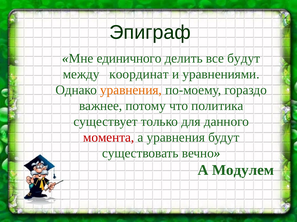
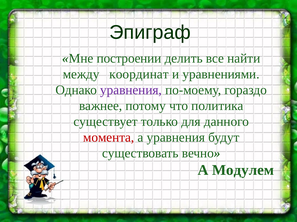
единичного: единичного -> построении
все будут: будут -> найти
уравнения at (131, 90) colour: orange -> purple
